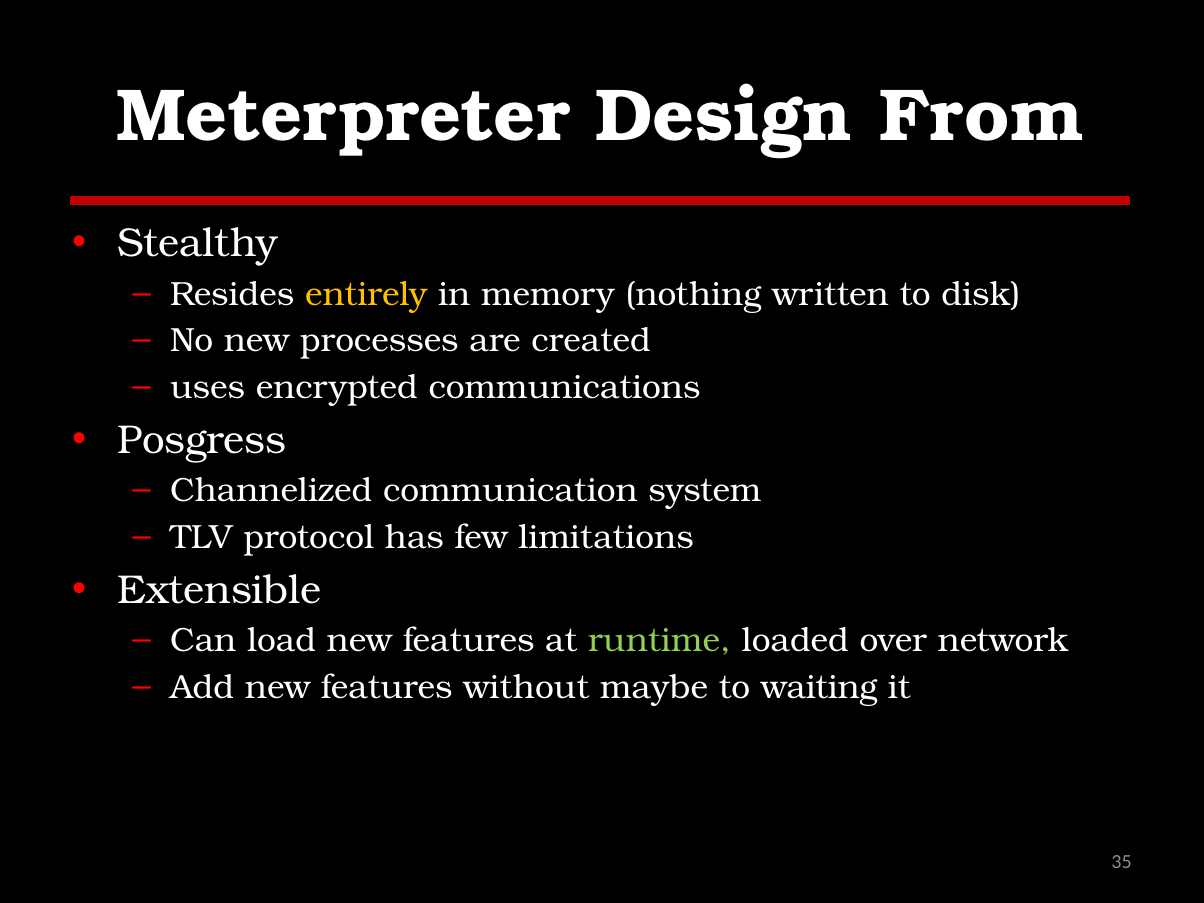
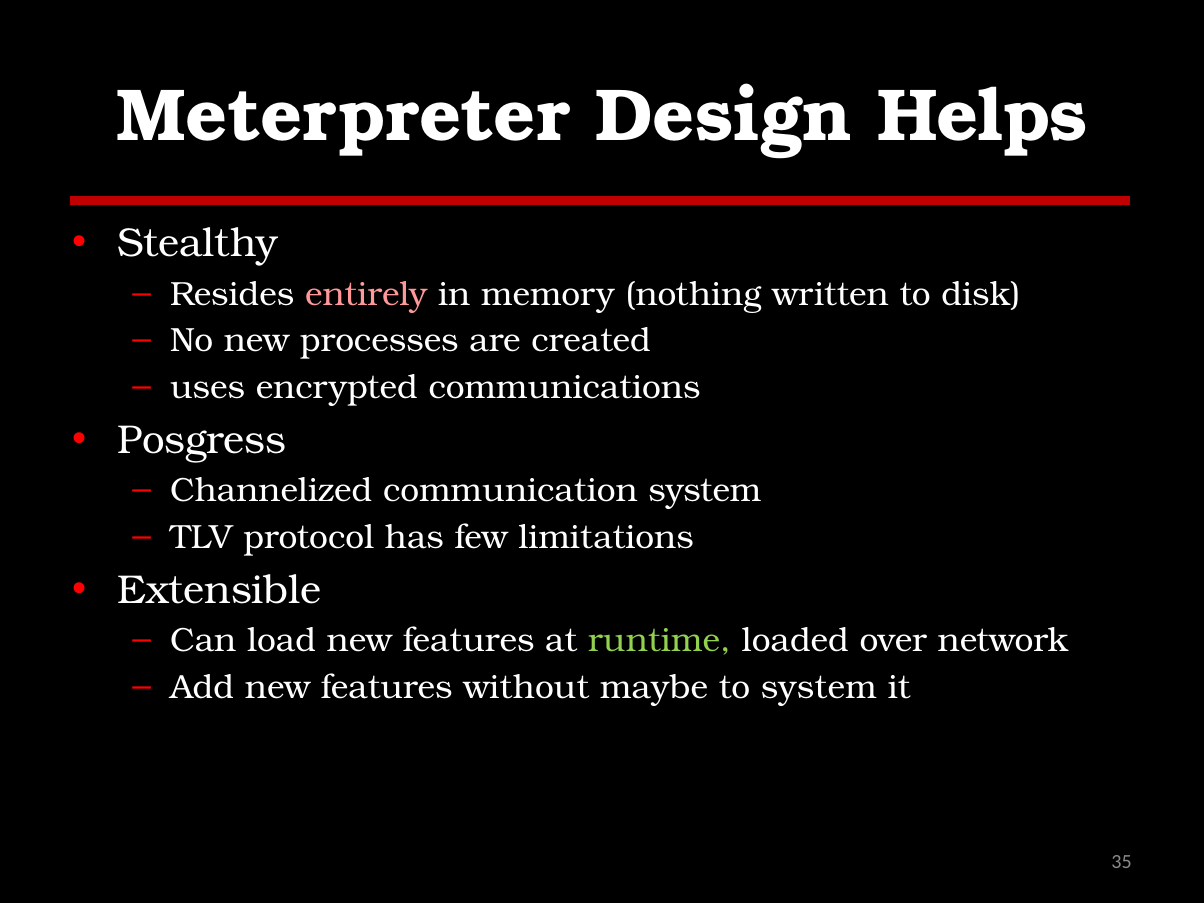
From: From -> Helps
entirely colour: yellow -> pink
to waiting: waiting -> system
